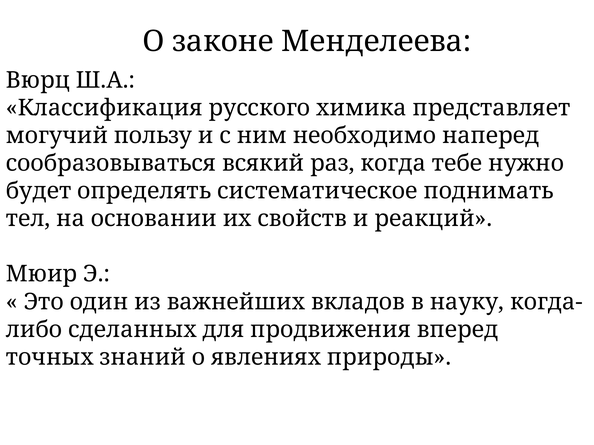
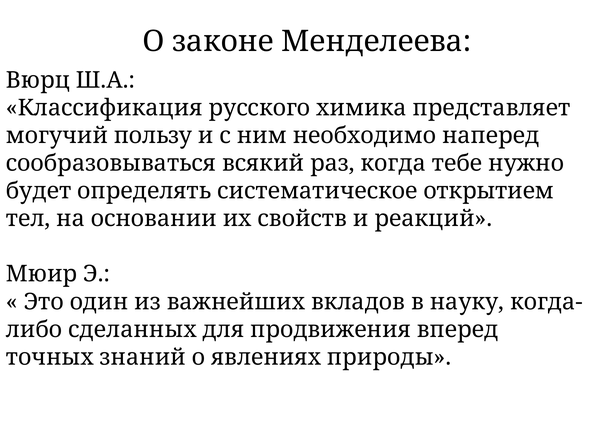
поднимать: поднимать -> открытием
